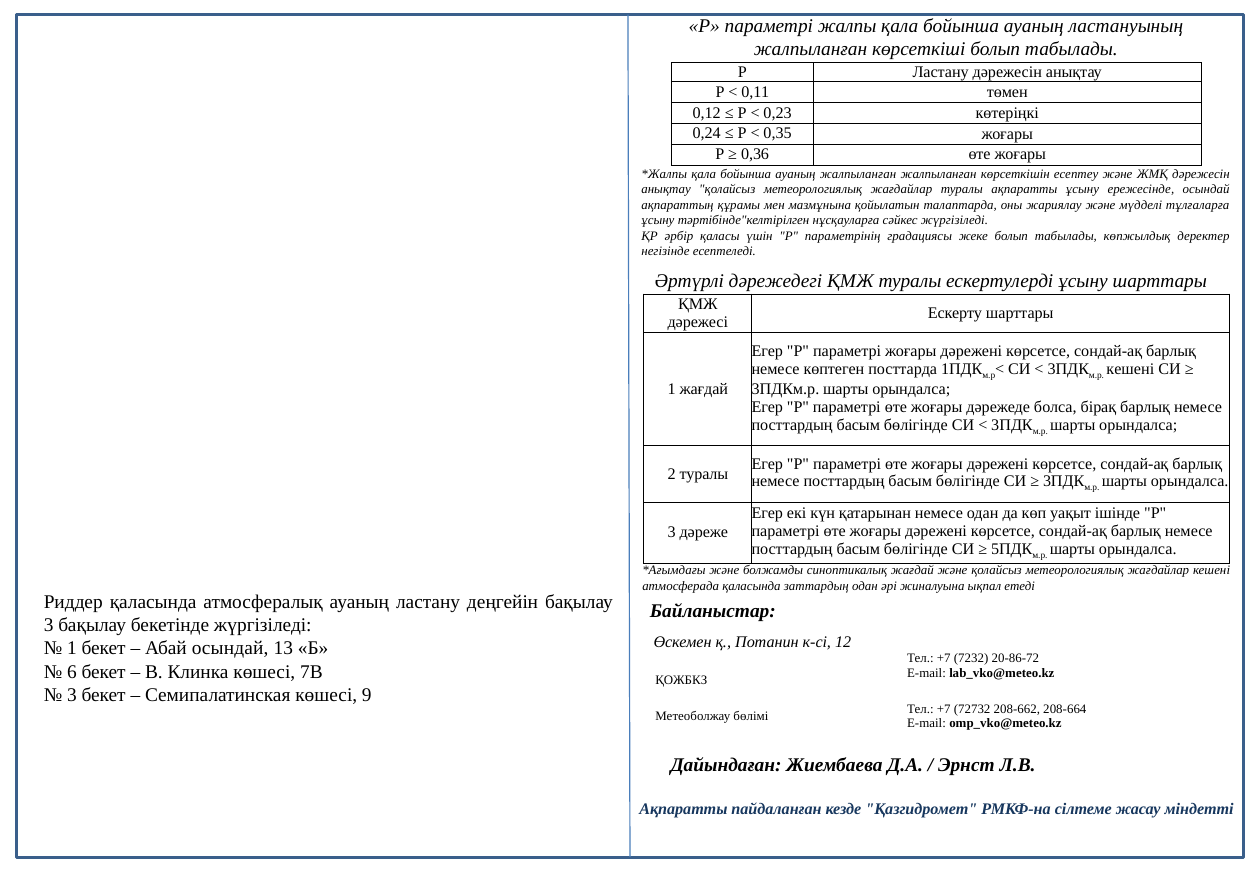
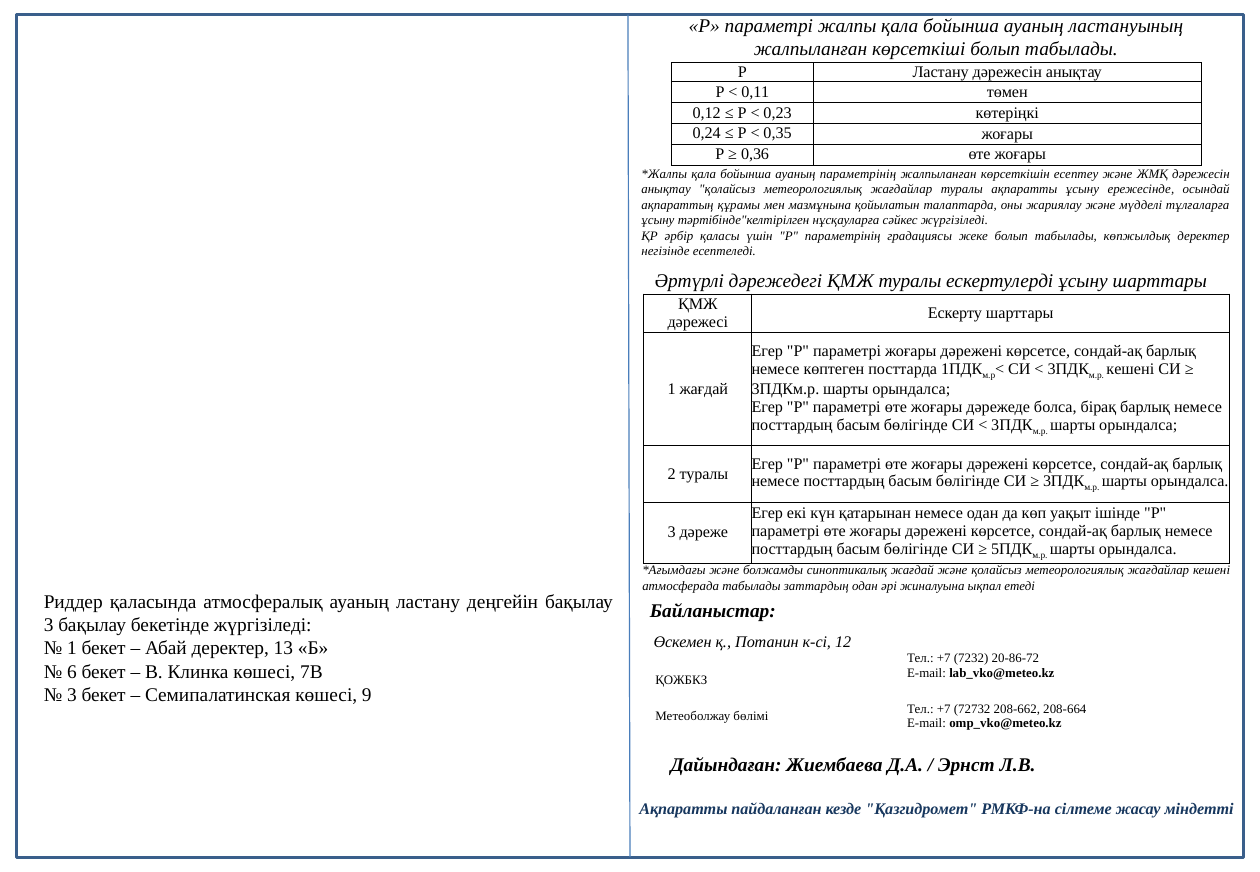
ауаның жалпыланған: жалпыланған -> параметрінің
атмосферада қаласында: қаласында -> табылады
Абай осындай: осындай -> деректер
